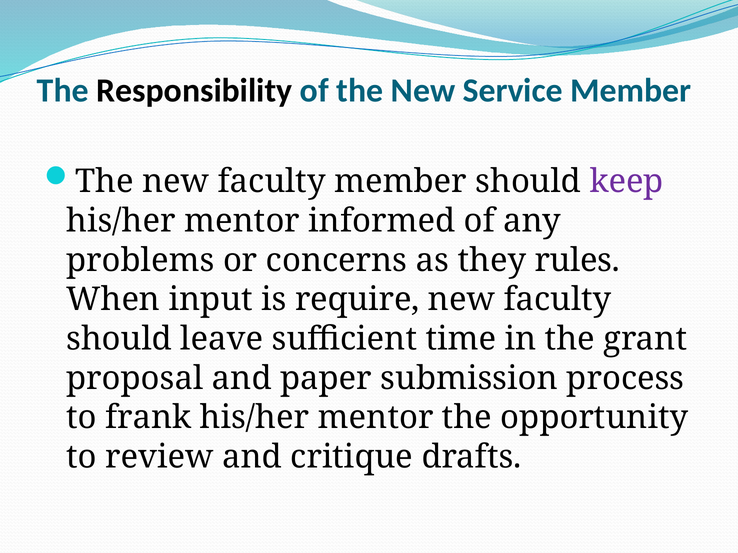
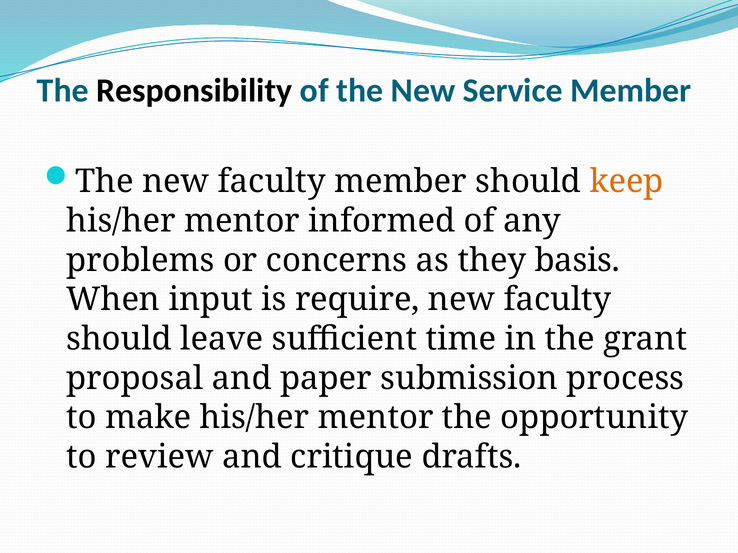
keep colour: purple -> orange
rules: rules -> basis
frank: frank -> make
